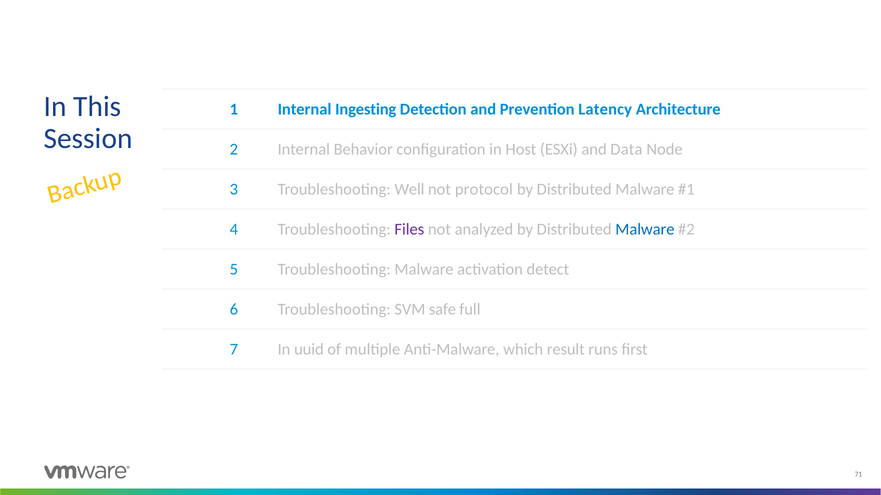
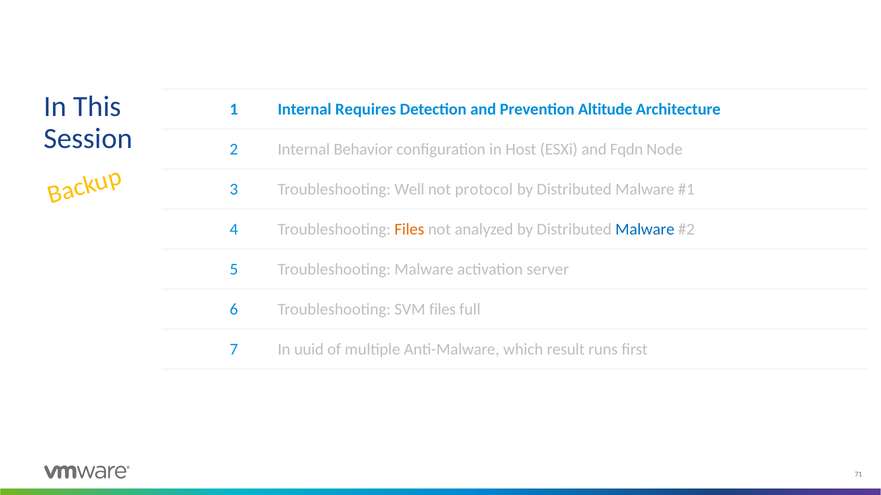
Ingesting: Ingesting -> Requires
Latency: Latency -> Altitude
Data: Data -> Fqdn
Files at (409, 229) colour: purple -> orange
detect: detect -> server
SVM safe: safe -> files
